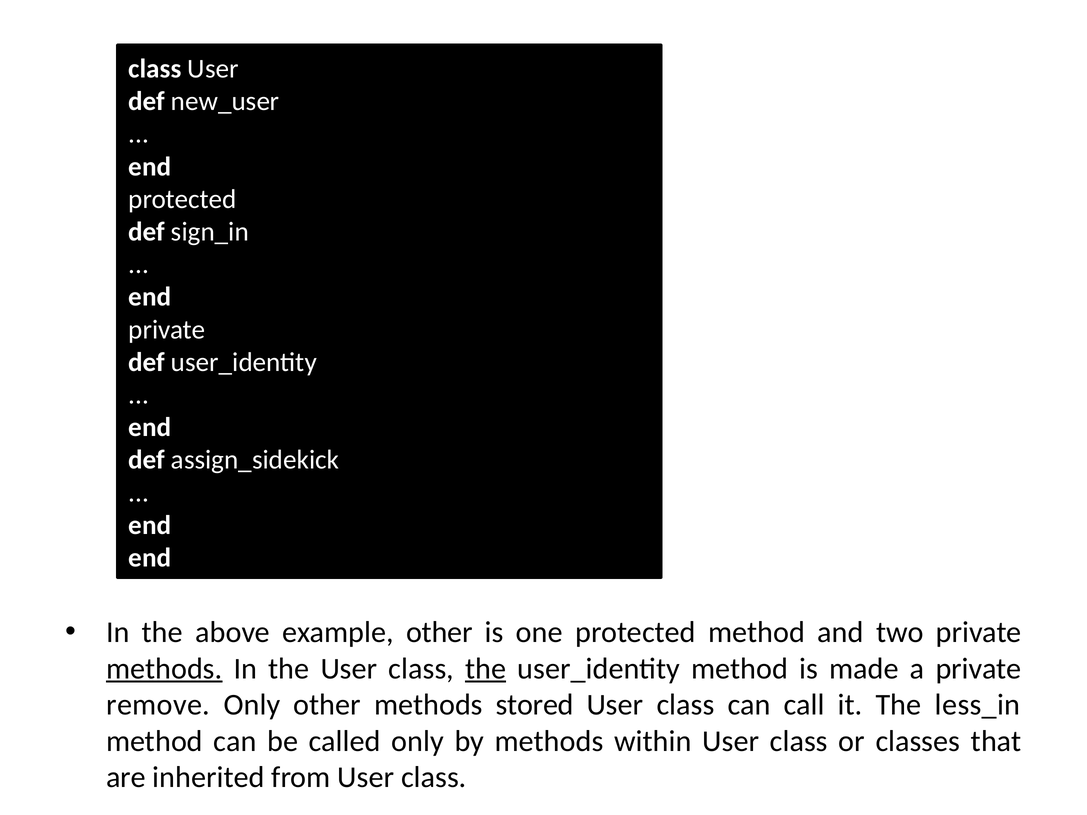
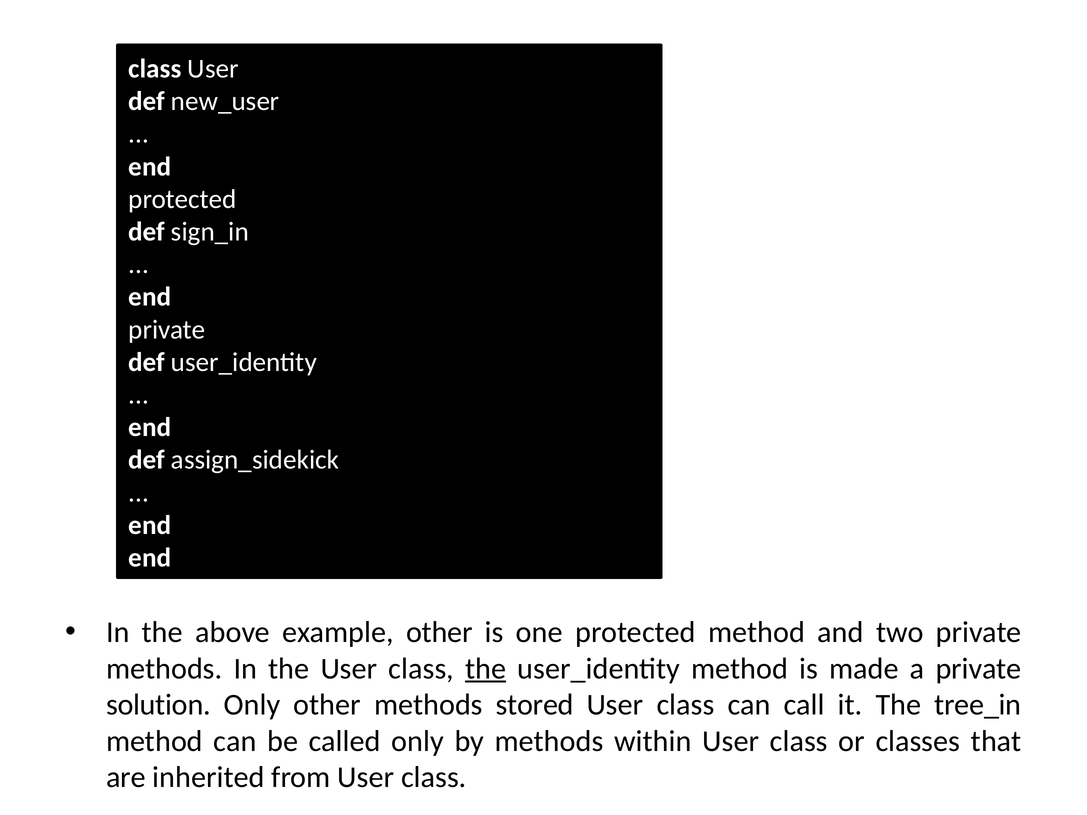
methods at (164, 669) underline: present -> none
remove: remove -> solution
less_in: less_in -> tree_in
